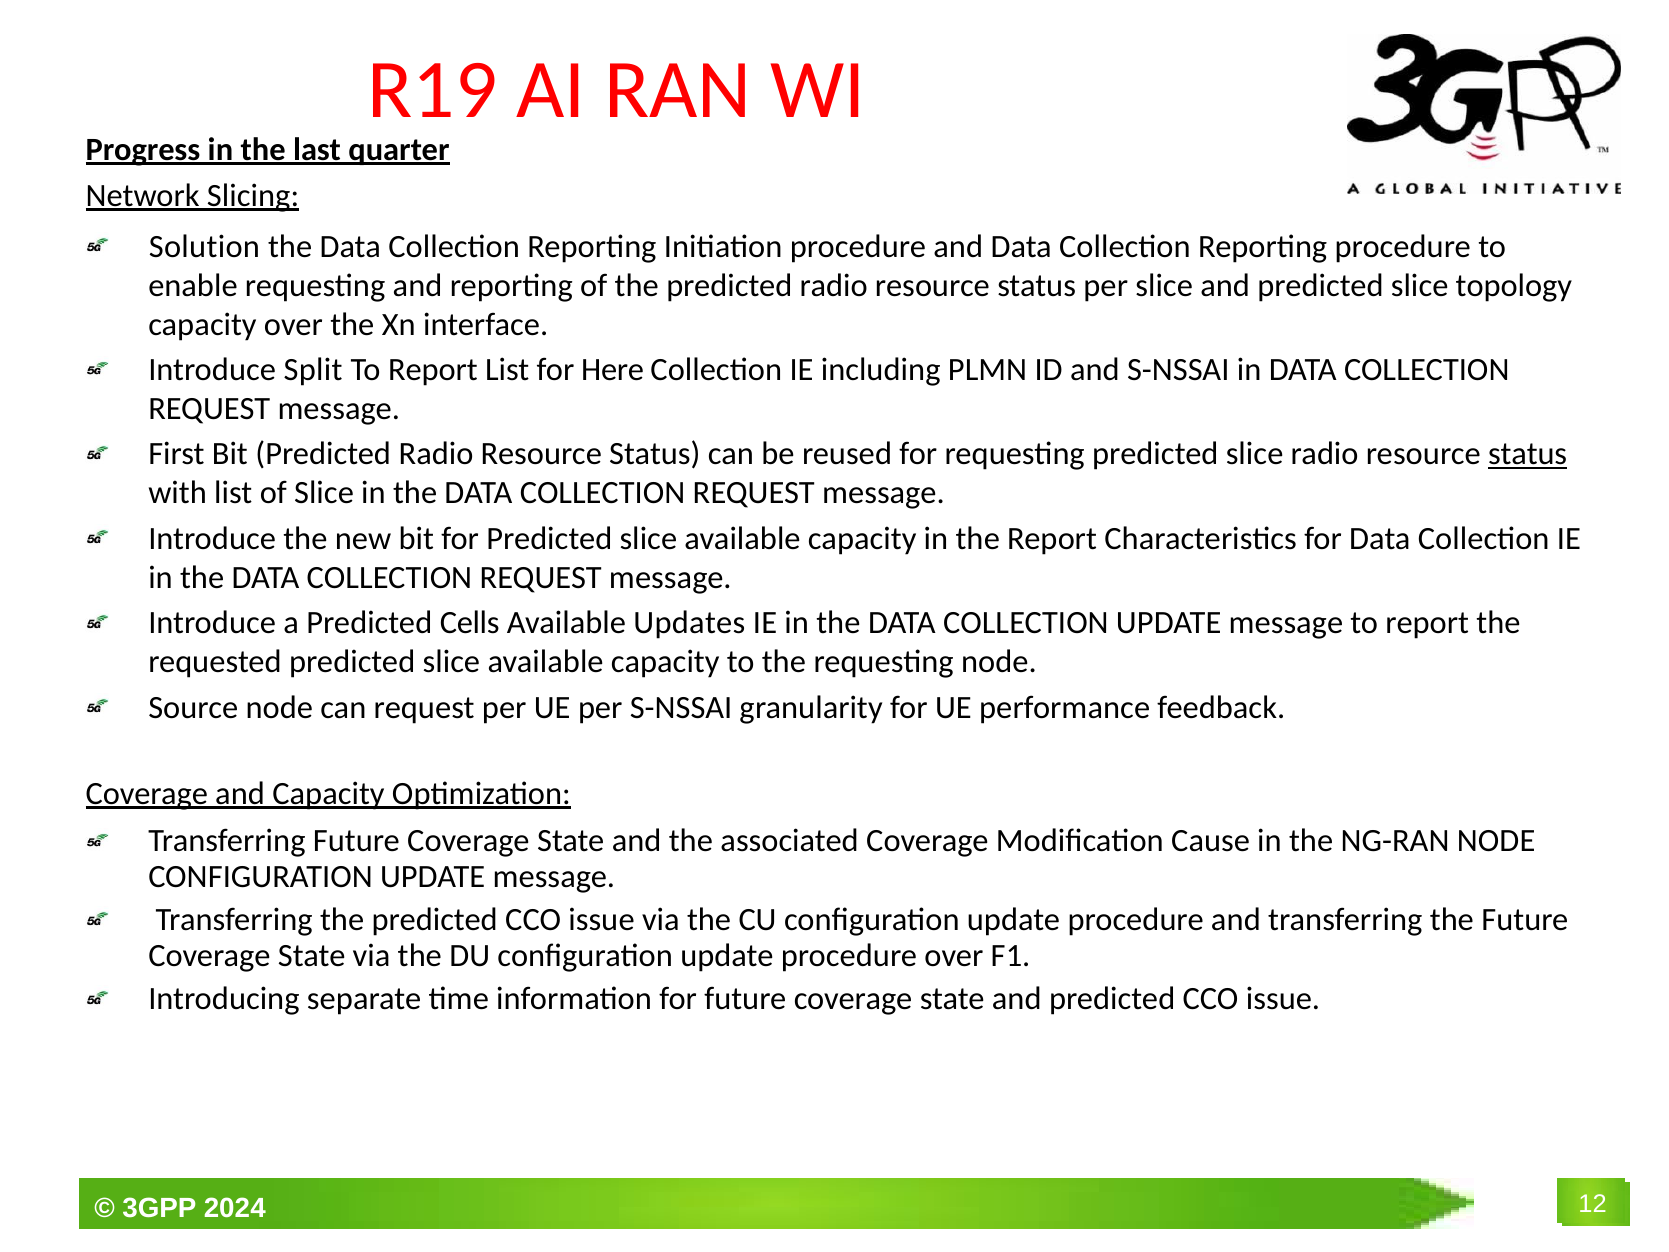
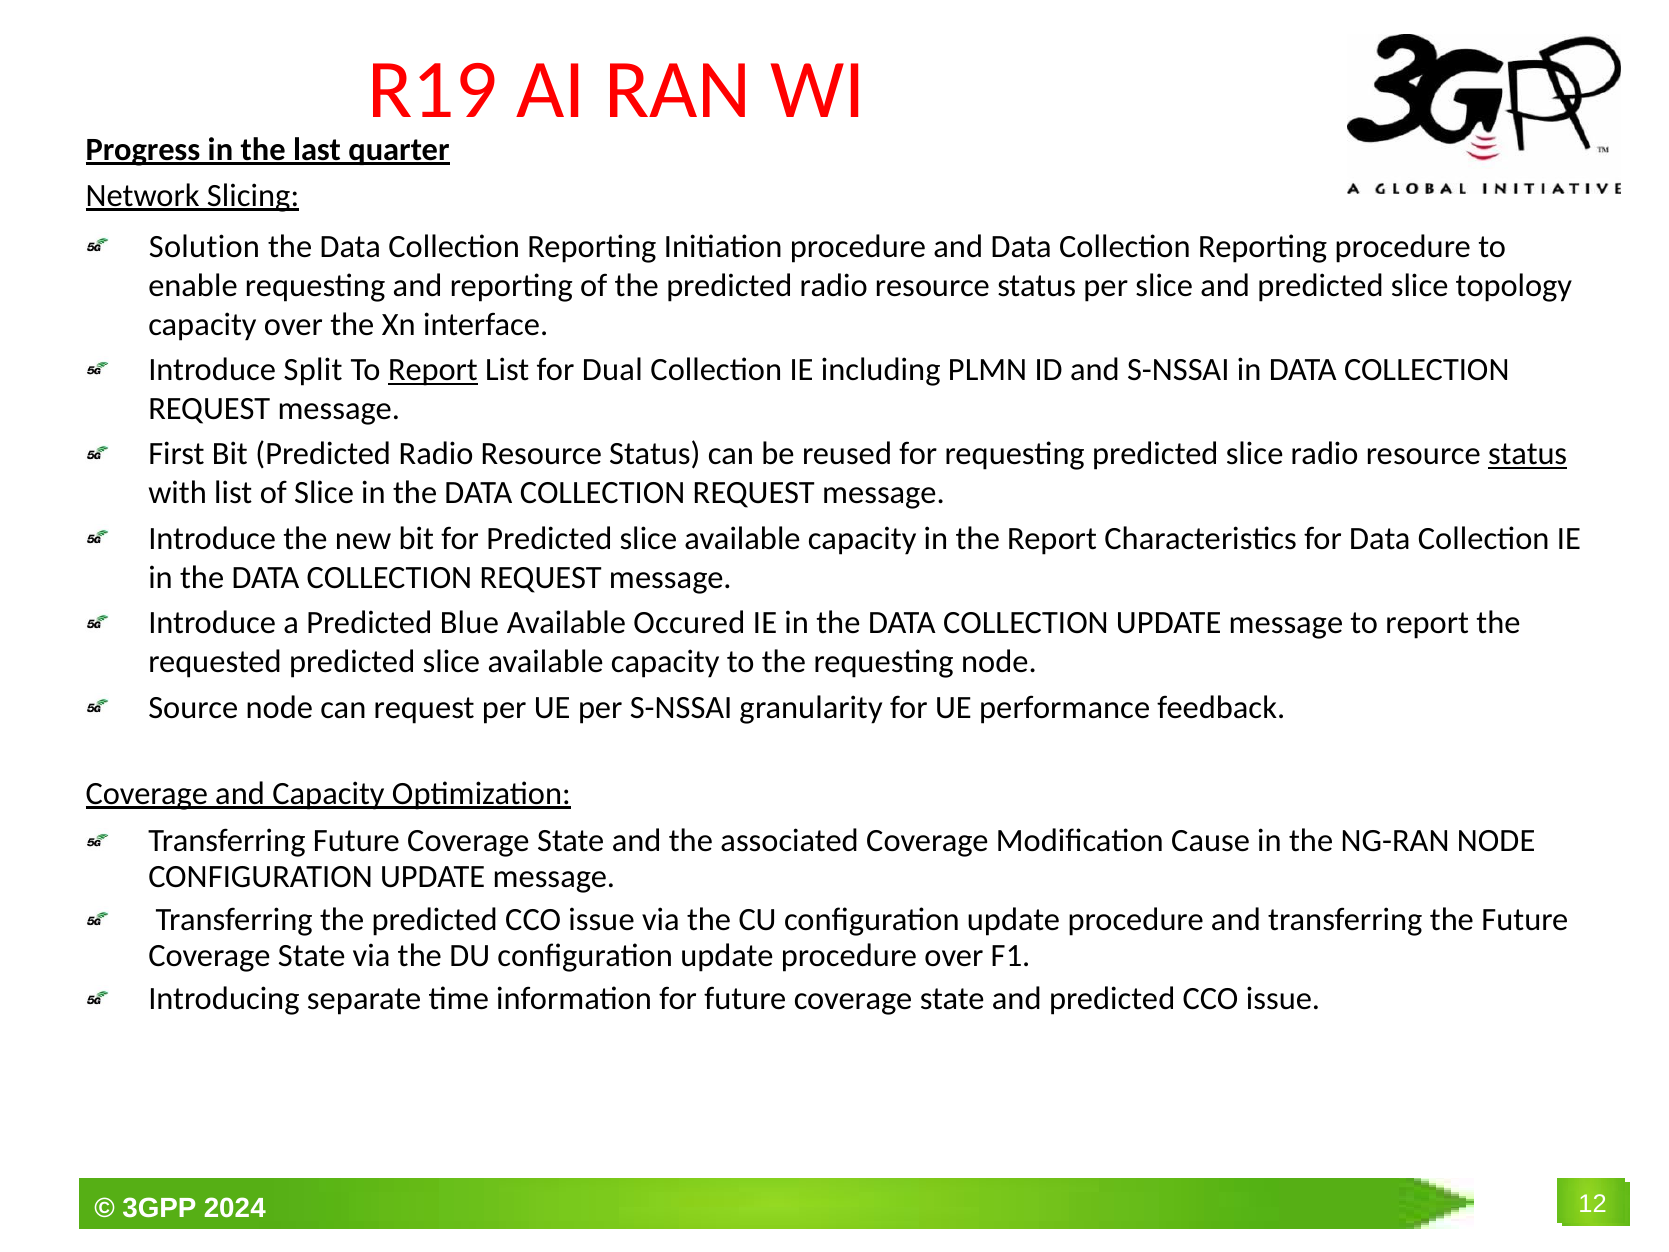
Report at (433, 370) underline: none -> present
Here: Here -> Dual
Cells: Cells -> Blue
Updates: Updates -> Occured
